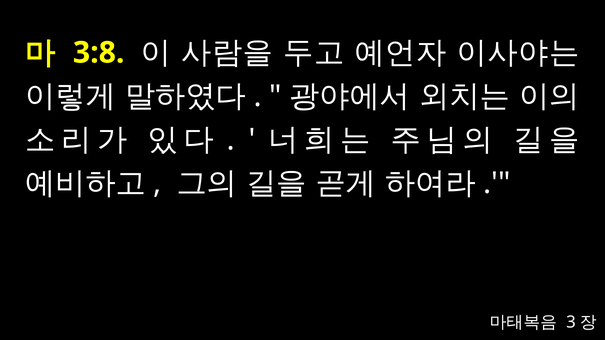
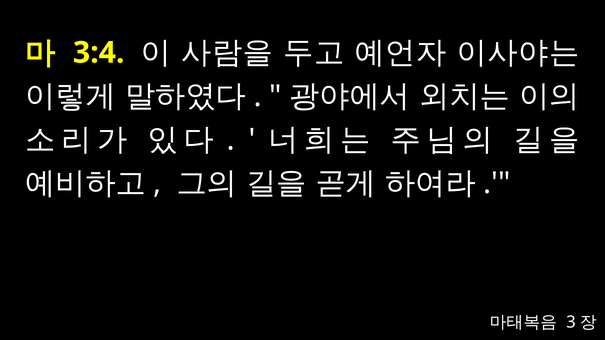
3:8: 3:8 -> 3:4
